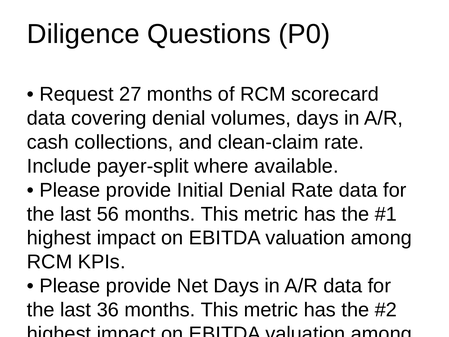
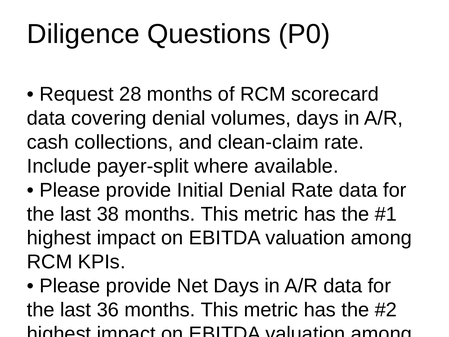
27: 27 -> 28
56: 56 -> 38
